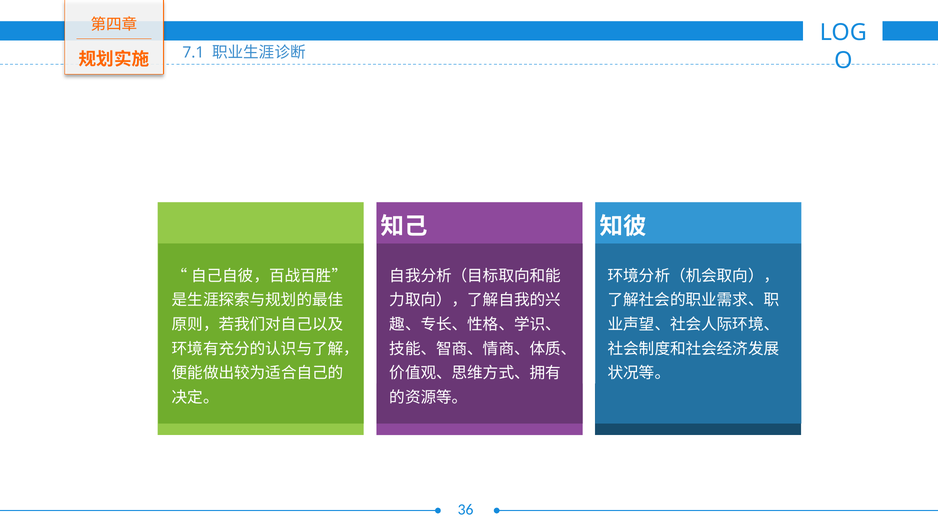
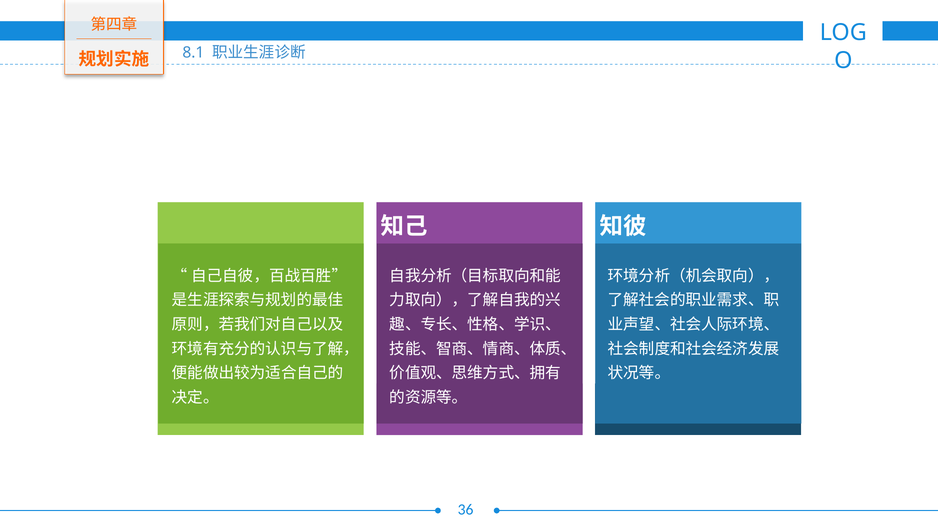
7.1: 7.1 -> 8.1
